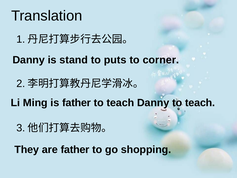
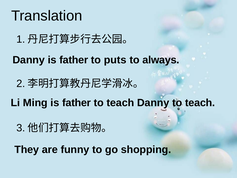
Danny is stand: stand -> father
corner: corner -> always
are father: father -> funny
